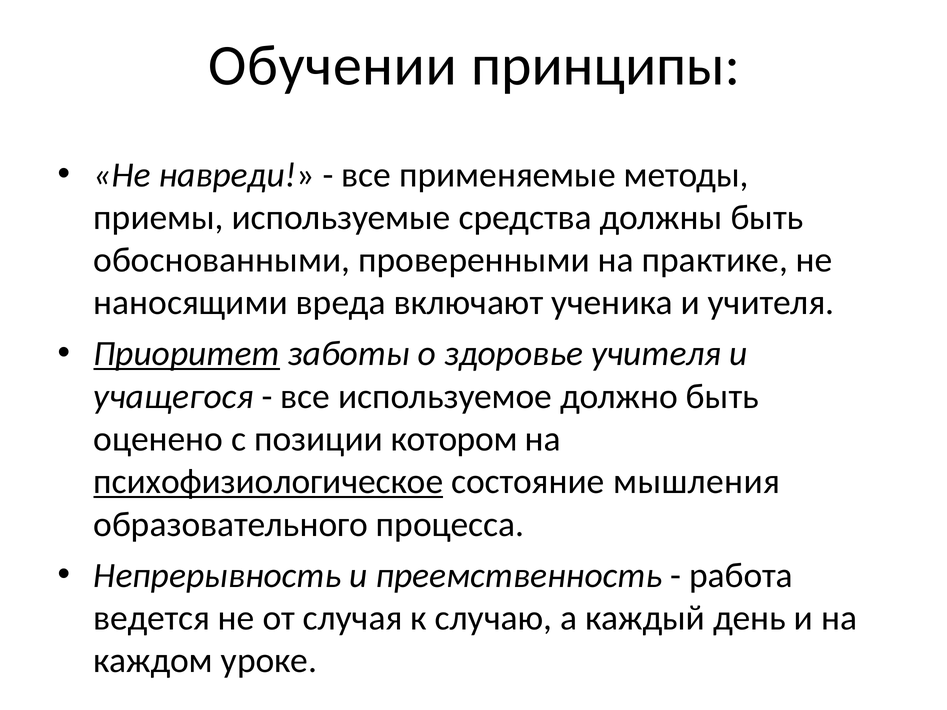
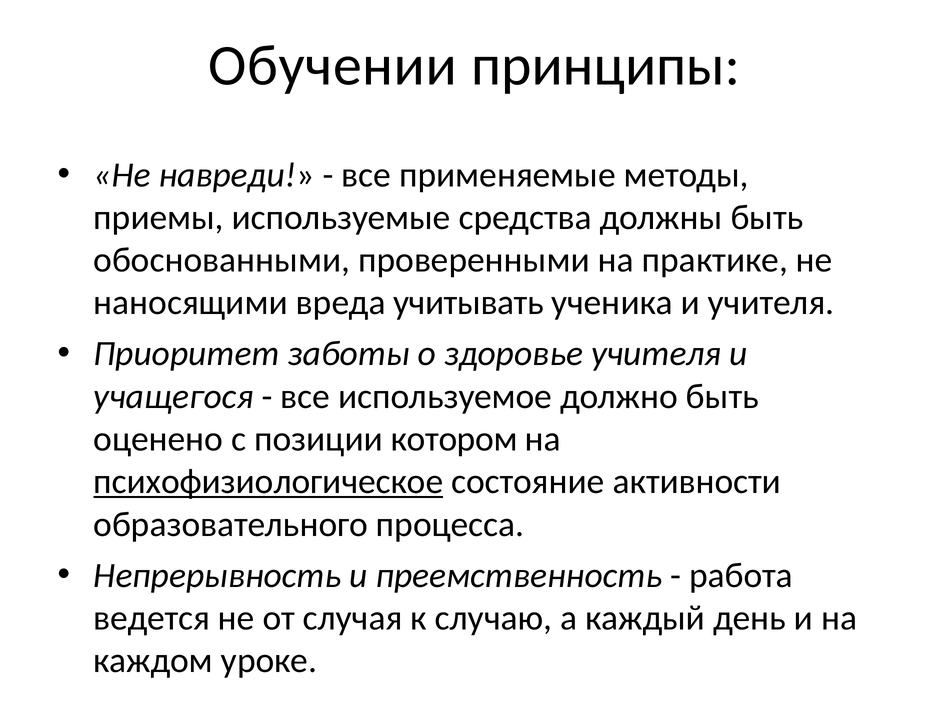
включают: включают -> учитывать
Приоритет underline: present -> none
мышления: мышления -> активности
